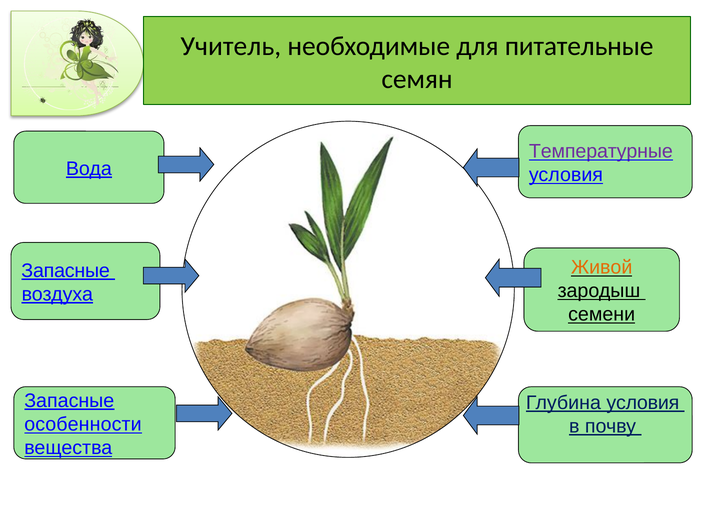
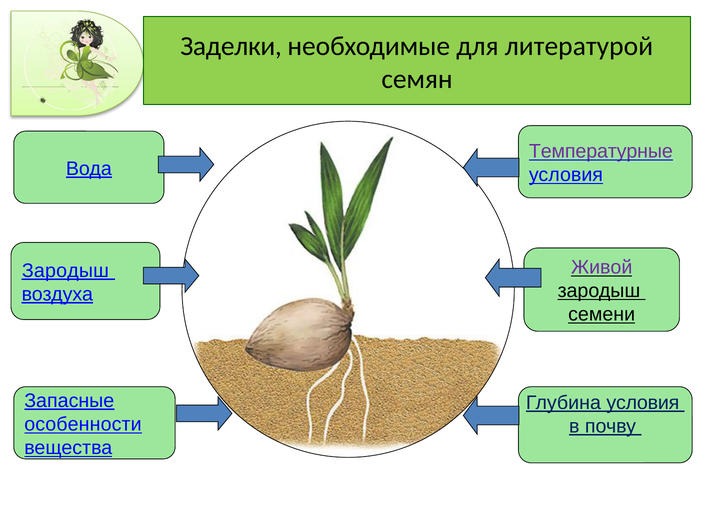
Учитель: Учитель -> Заделки
питательные: питательные -> литературой
Живой colour: orange -> purple
Запасные at (66, 271): Запасные -> Зародыш
